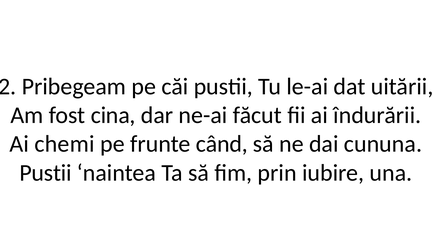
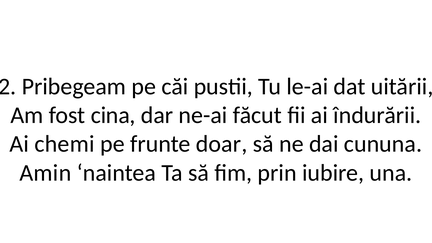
când: când -> doar
Pustii at (46, 173): Pustii -> Amin
